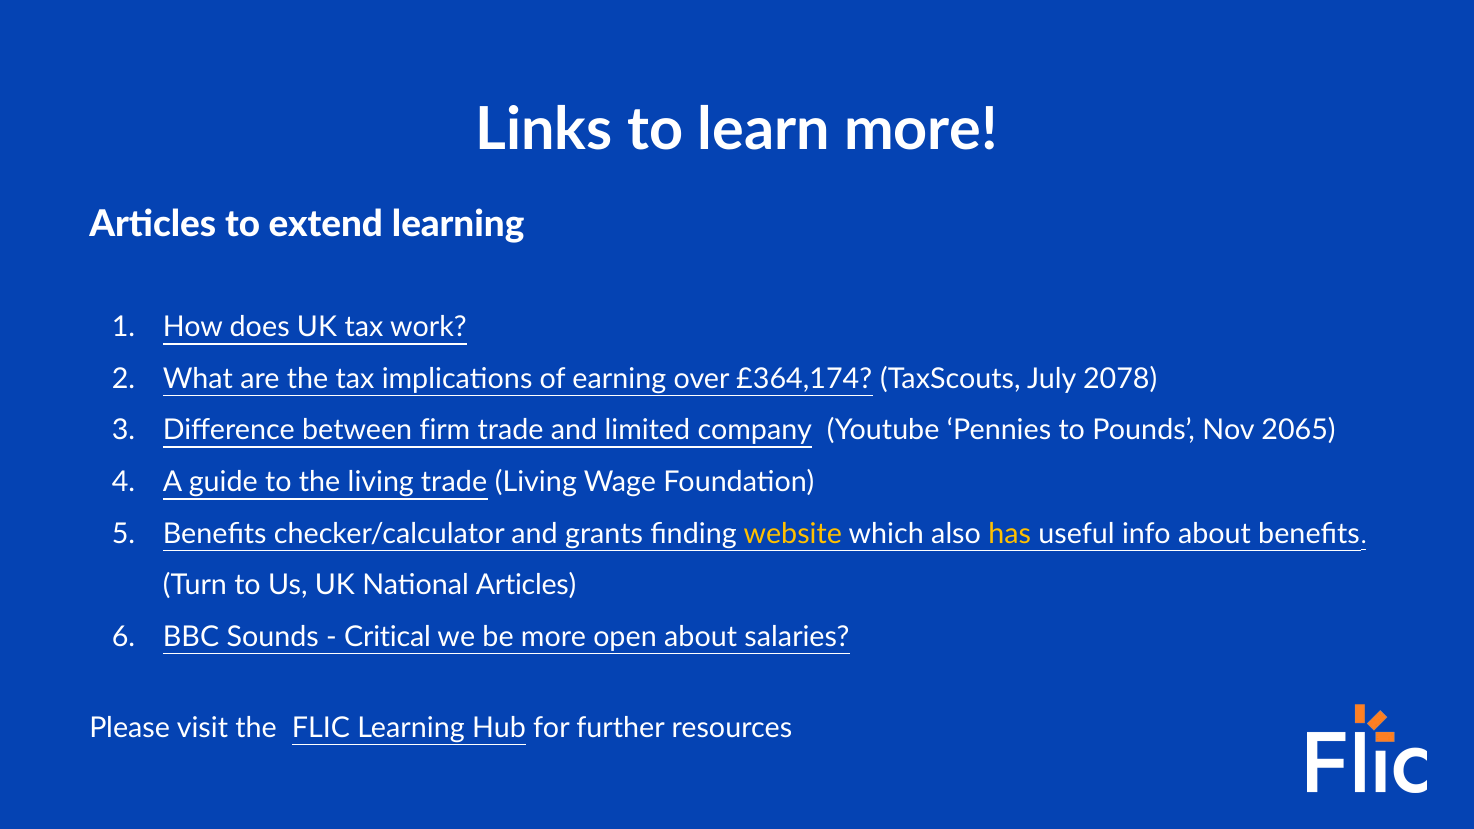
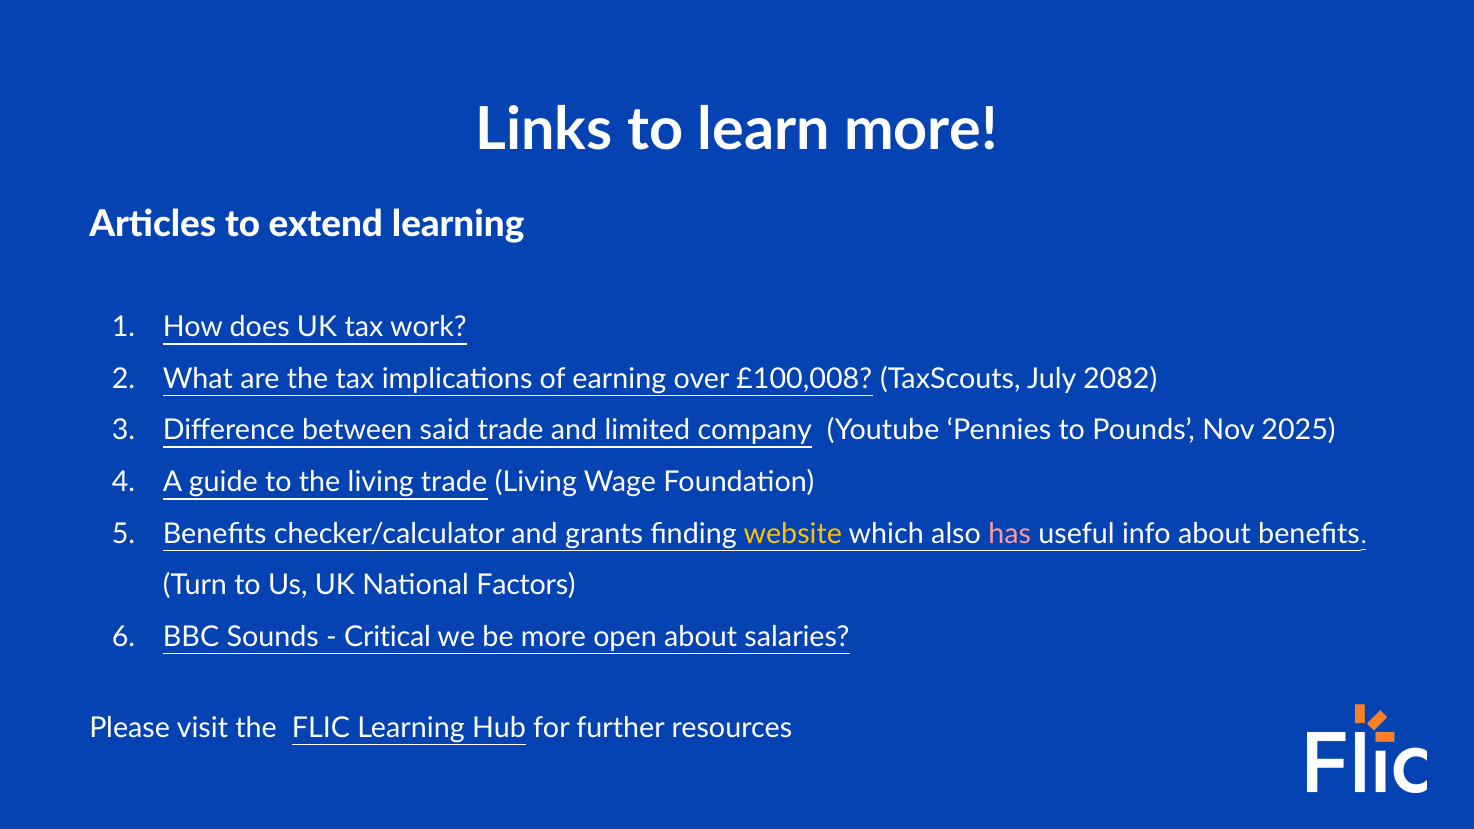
£364,174: £364,174 -> £100,008
2078: 2078 -> 2082
firm: firm -> said
2065: 2065 -> 2025
has colour: yellow -> pink
National Articles: Articles -> Factors
